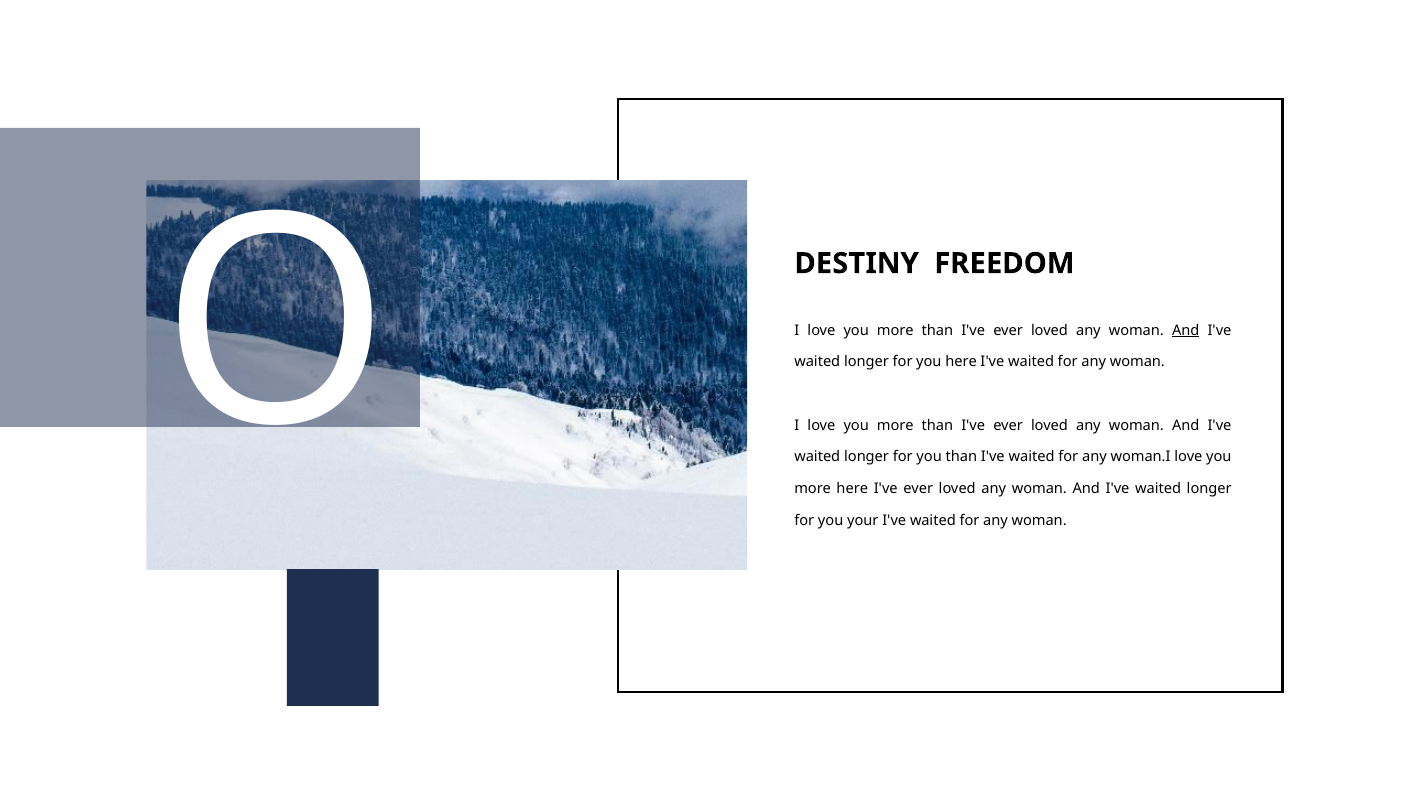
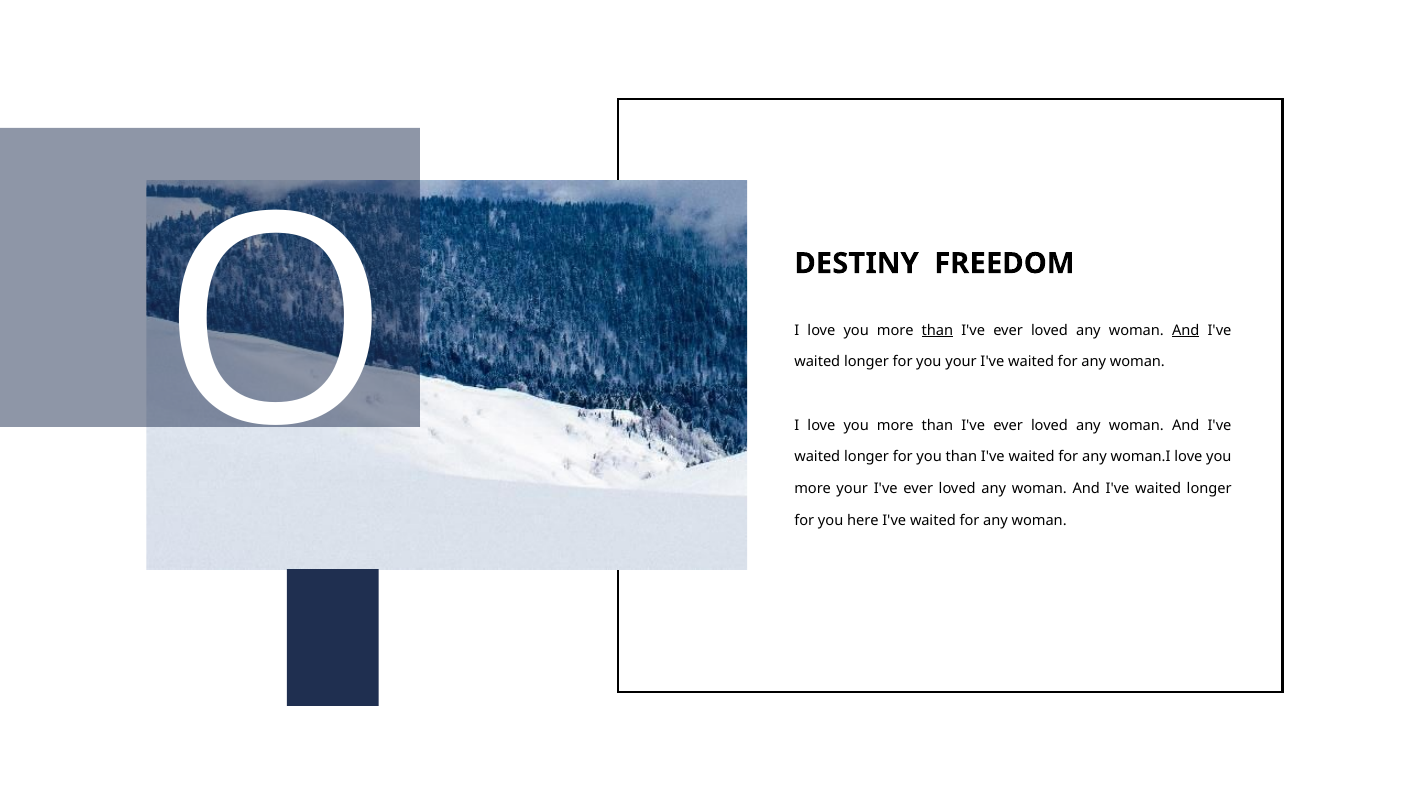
than at (937, 330) underline: none -> present
you here: here -> your
more here: here -> your
your: your -> here
